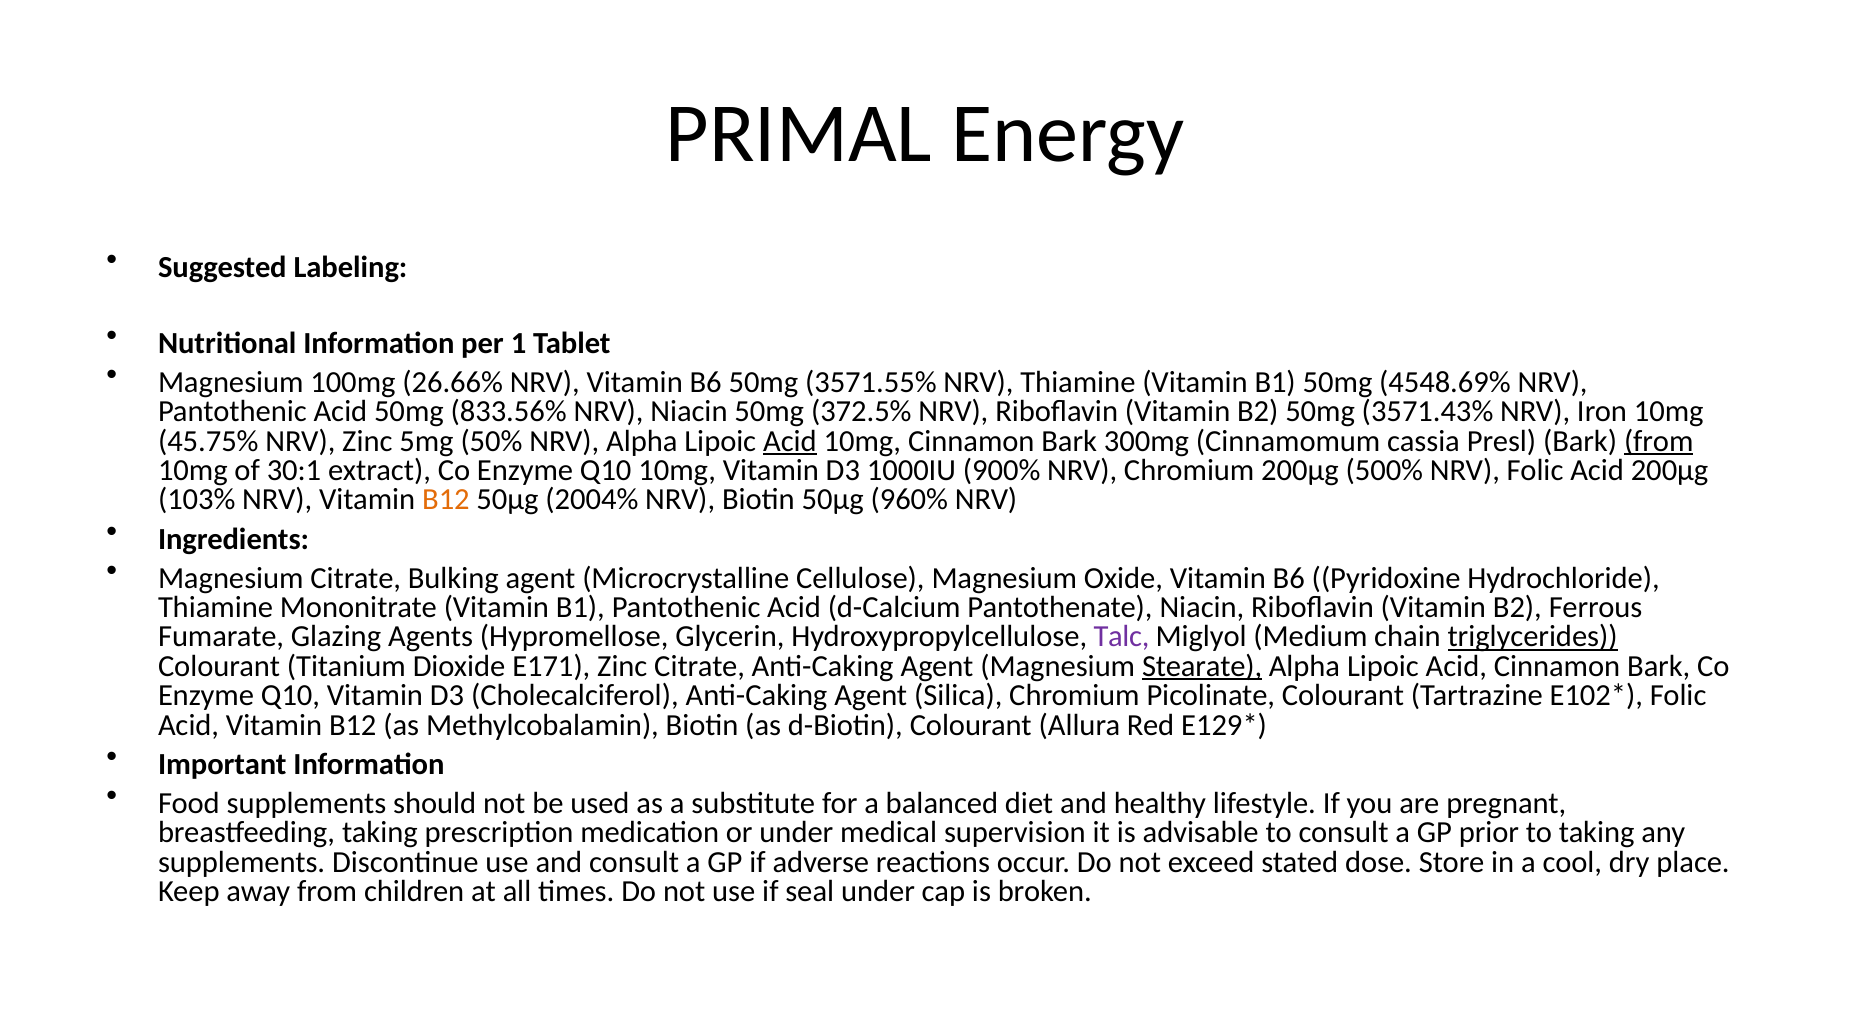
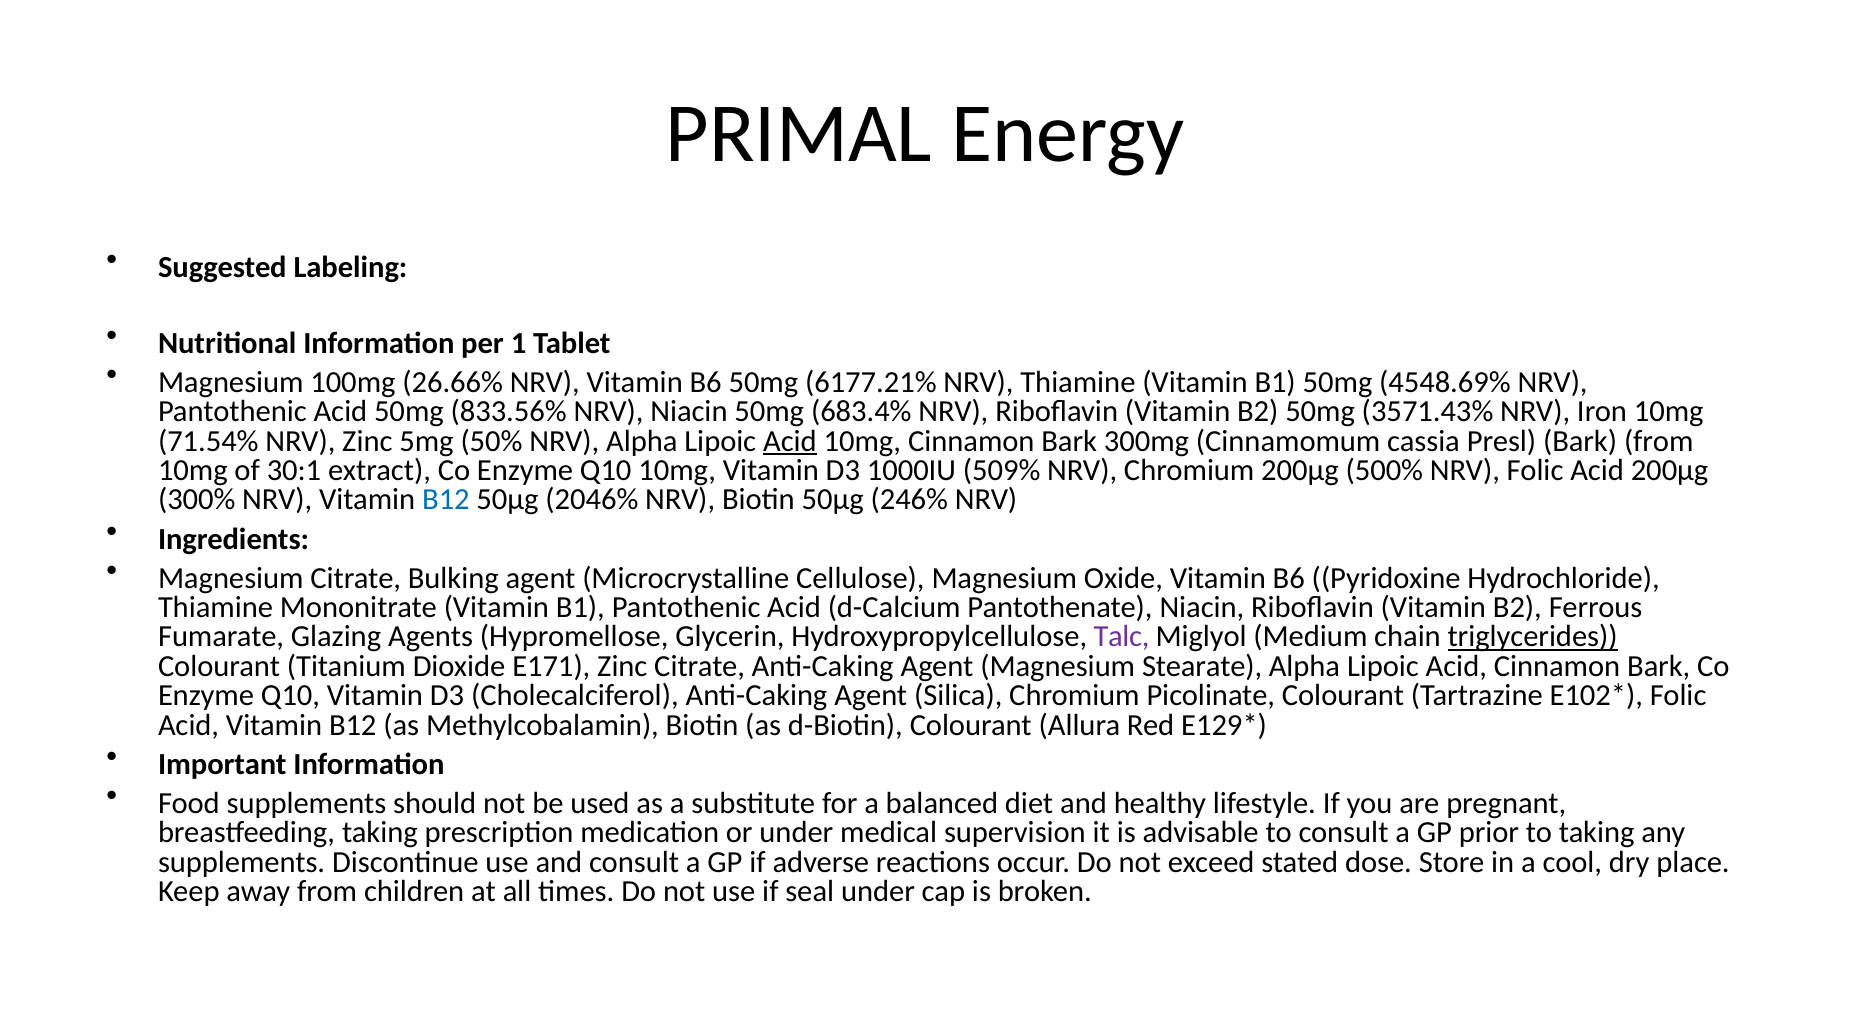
3571.55%: 3571.55% -> 6177.21%
372.5%: 372.5% -> 683.4%
45.75%: 45.75% -> 71.54%
from at (1659, 441) underline: present -> none
900%: 900% -> 509%
103%: 103% -> 300%
B12 at (446, 500) colour: orange -> blue
2004%: 2004% -> 2046%
960%: 960% -> 246%
Stearate underline: present -> none
